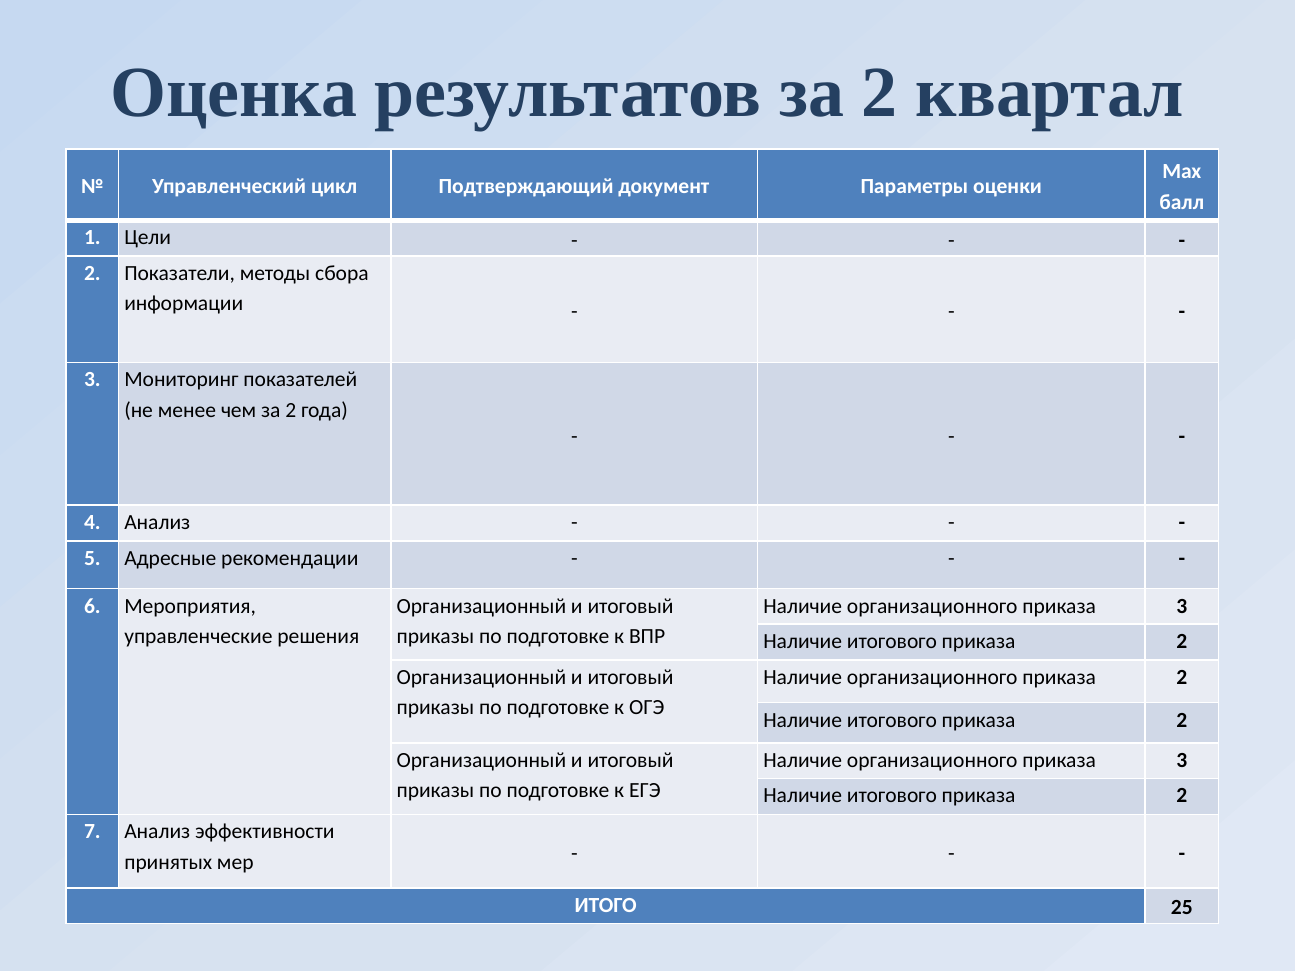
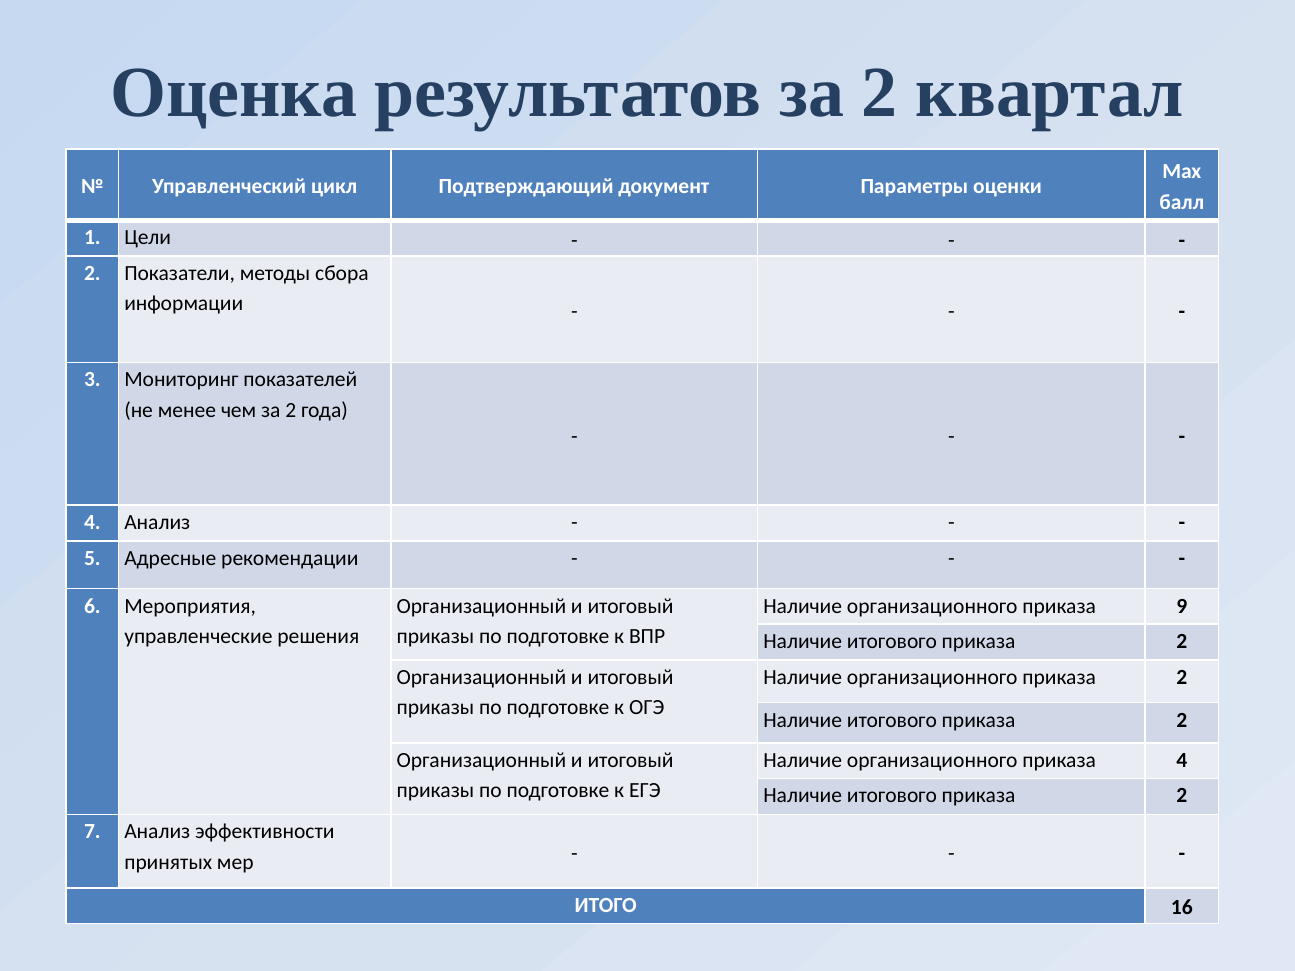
3 at (1182, 606): 3 -> 9
3 at (1182, 760): 3 -> 4
25: 25 -> 16
